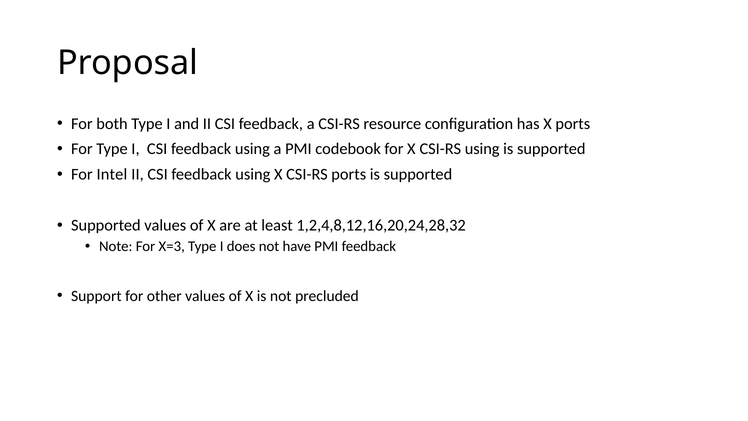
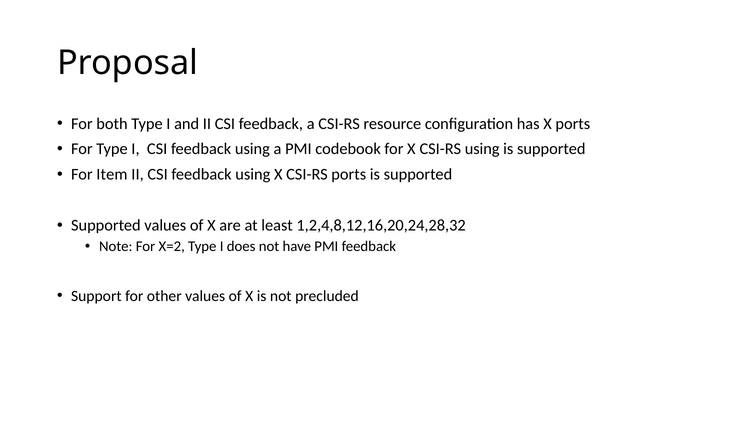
Intel: Intel -> Item
X=3: X=3 -> X=2
